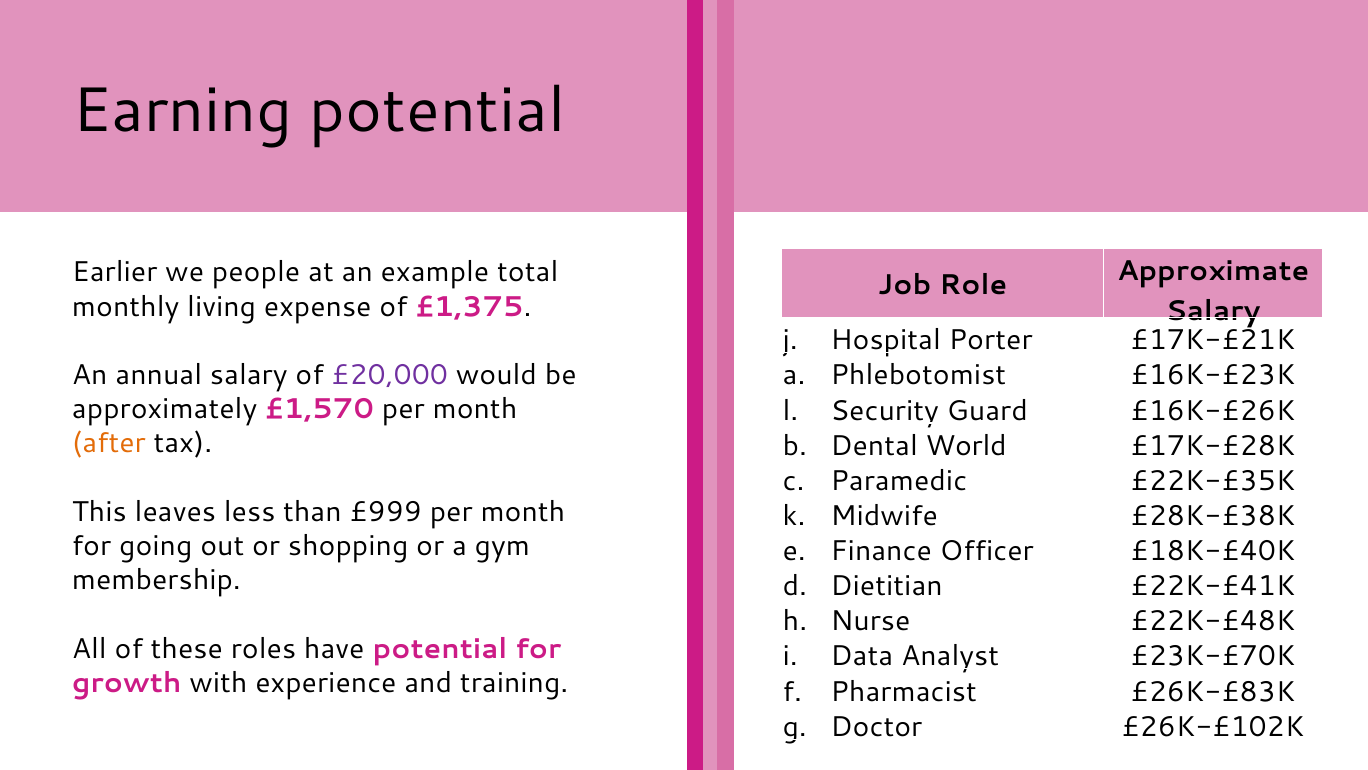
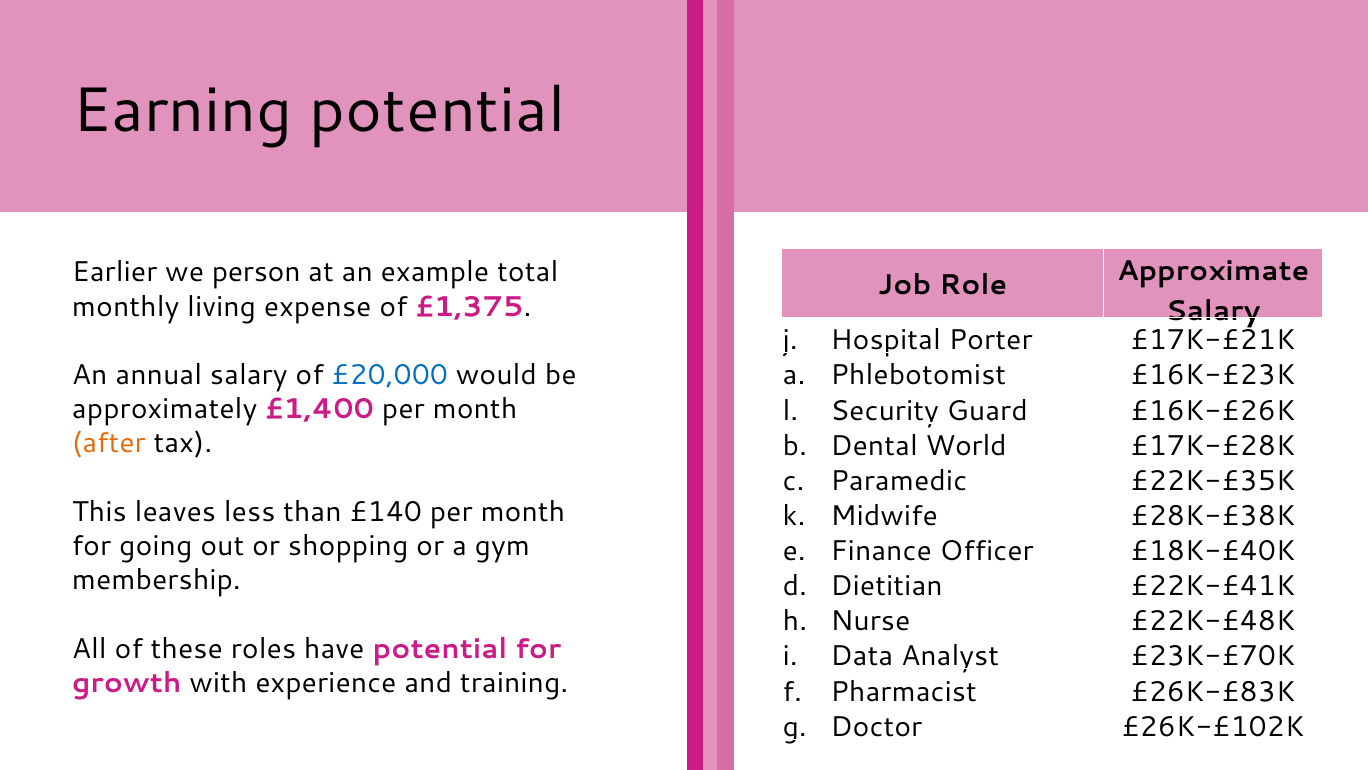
people: people -> person
£20,000 colour: purple -> blue
£1,570: £1,570 -> £1,400
£999: £999 -> £140
